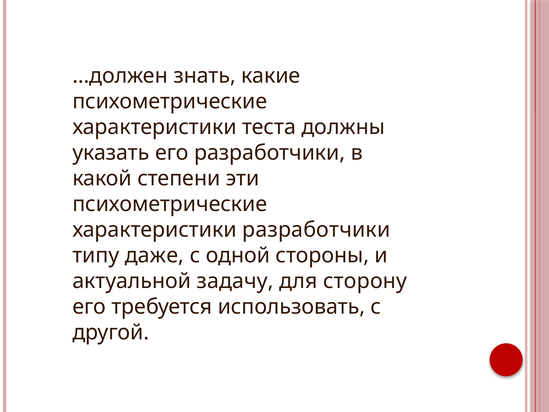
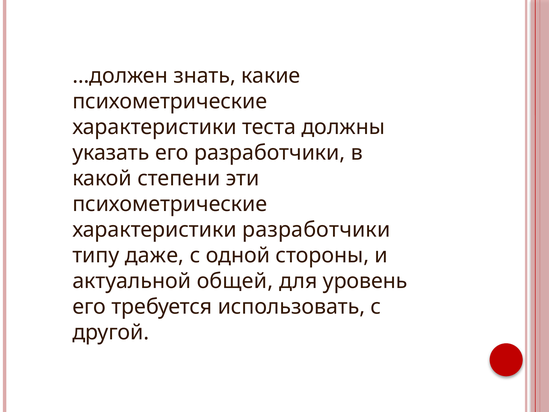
задачу: задачу -> общей
сторону: сторону -> уровень
